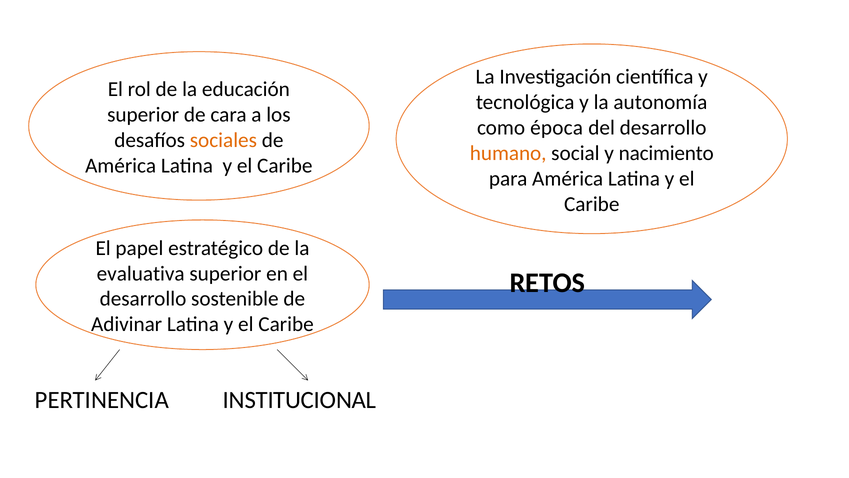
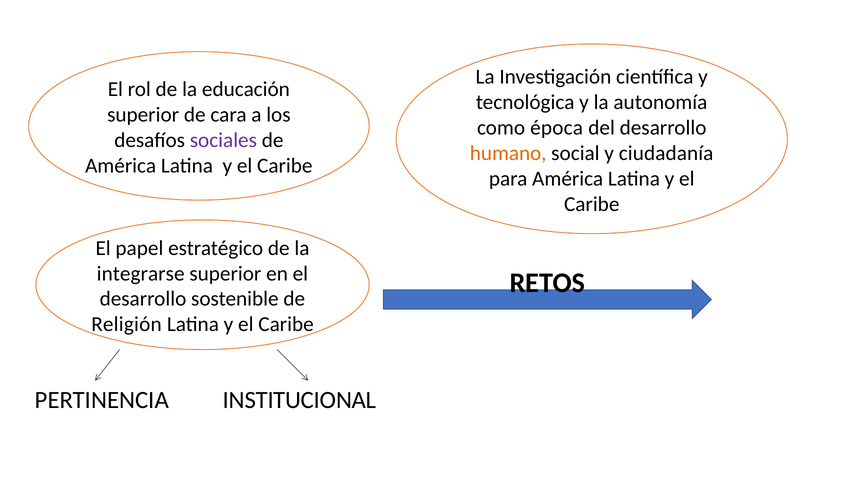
sociales colour: orange -> purple
nacimiento: nacimiento -> ciudadanía
evaluativa: evaluativa -> integrarse
Adivinar: Adivinar -> Religión
